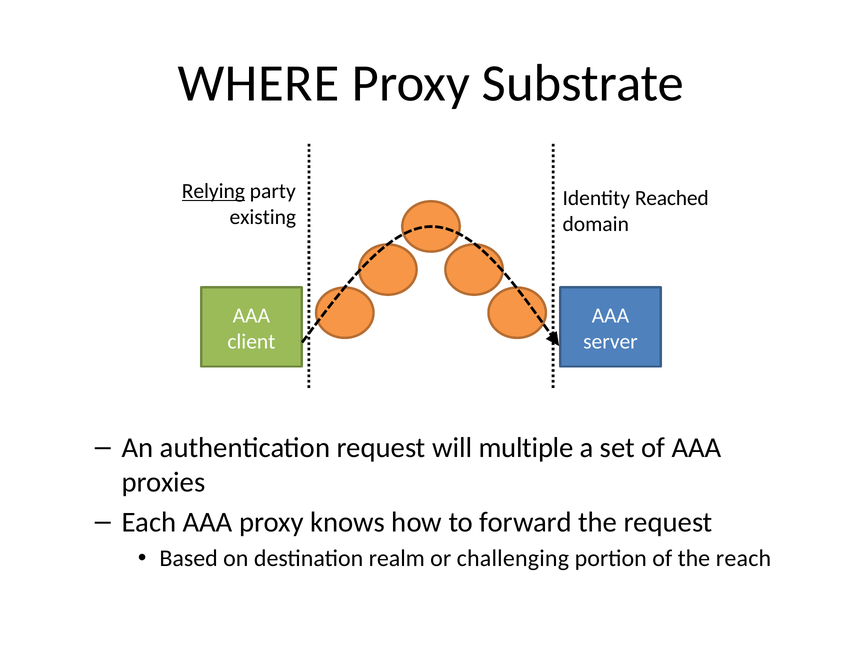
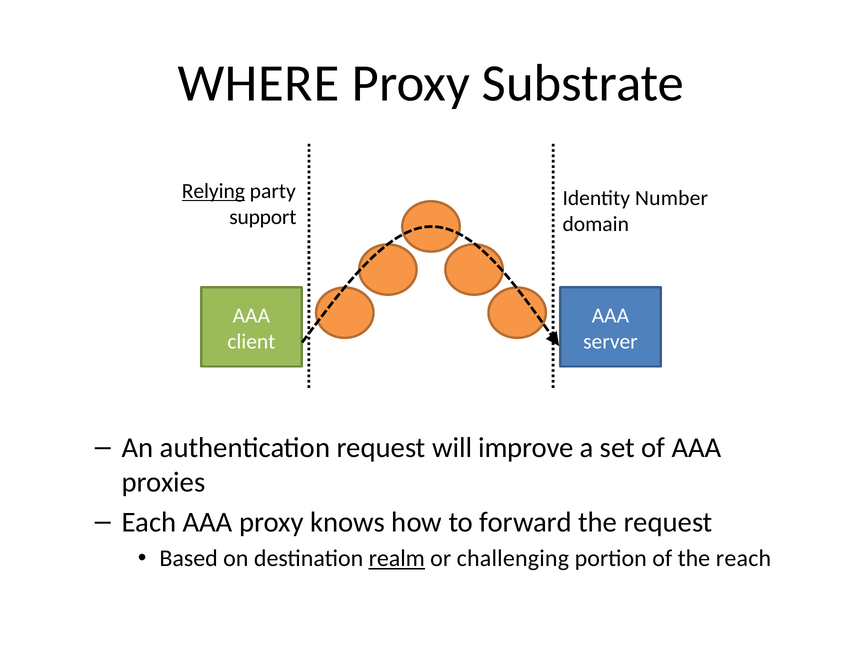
Reached: Reached -> Number
existing: existing -> support
multiple: multiple -> improve
realm underline: none -> present
